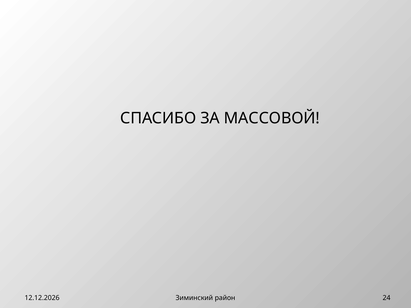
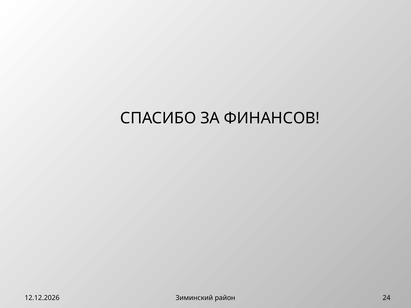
МАССОВОЙ: МАССОВОЙ -> ФИНАНСОВ
